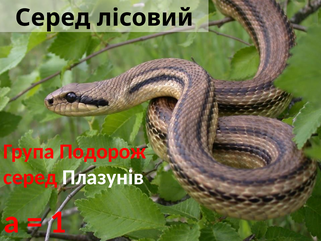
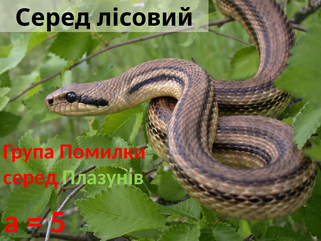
Подорож: Подорож -> Помилки
Плазунів colour: white -> light green
1: 1 -> 5
